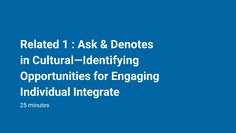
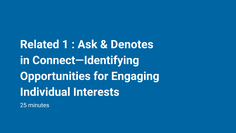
Cultural—Identifying: Cultural—Identifying -> Connect—Identifying
Integrate: Integrate -> Interests
